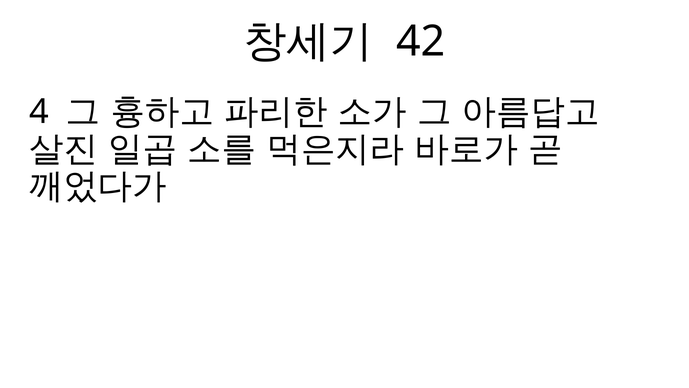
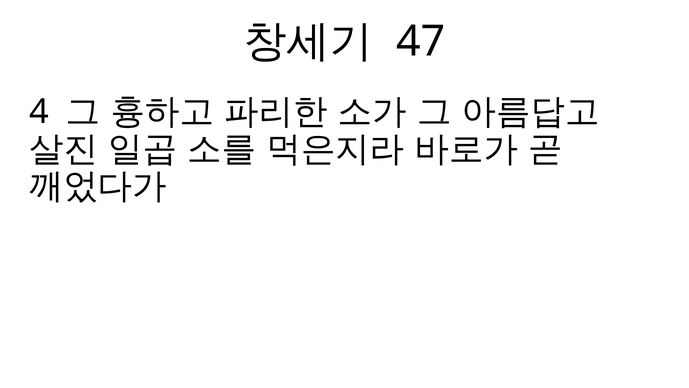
42: 42 -> 47
